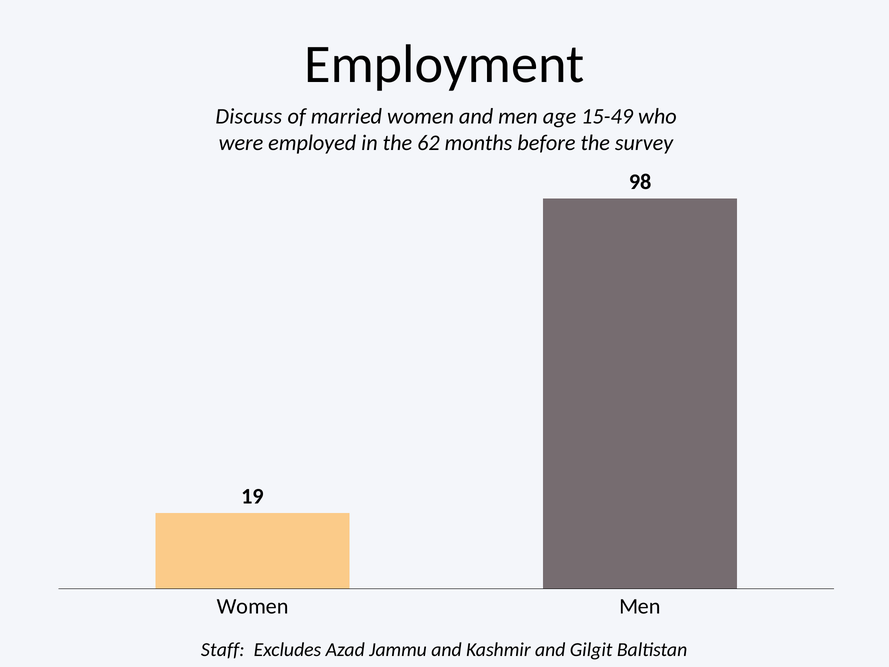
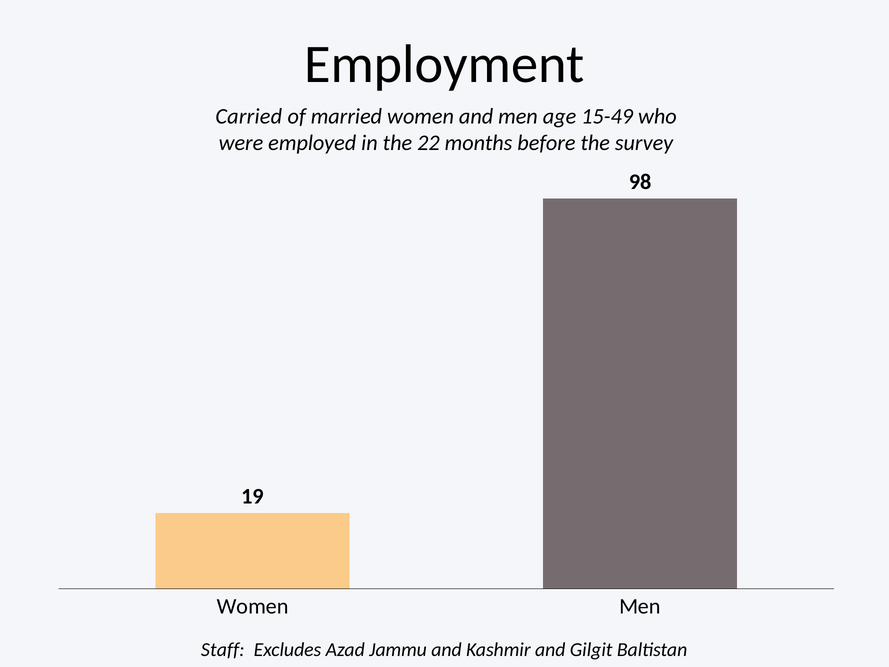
Discuss: Discuss -> Carried
62: 62 -> 22
